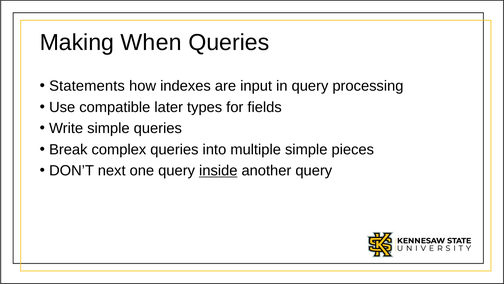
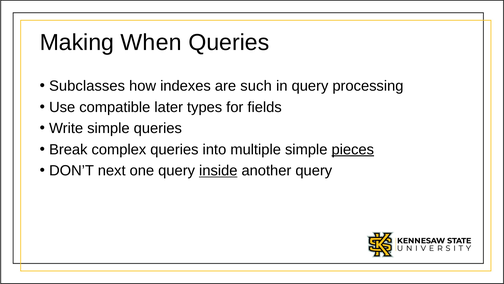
Statements: Statements -> Subclasses
input: input -> such
pieces underline: none -> present
